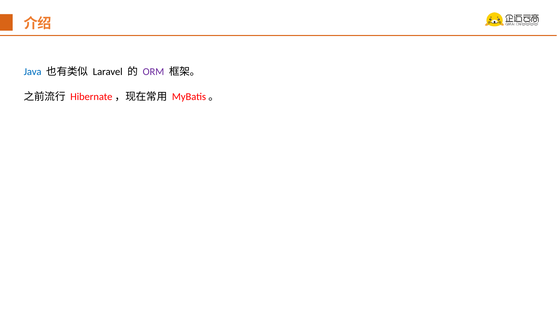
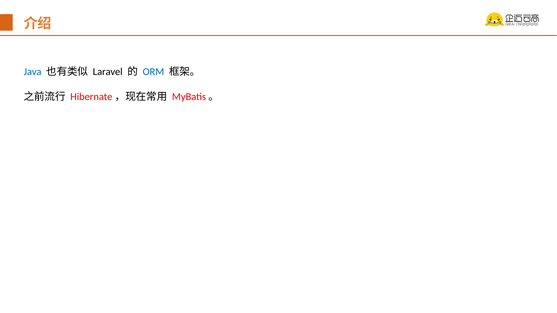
ORM colour: purple -> blue
